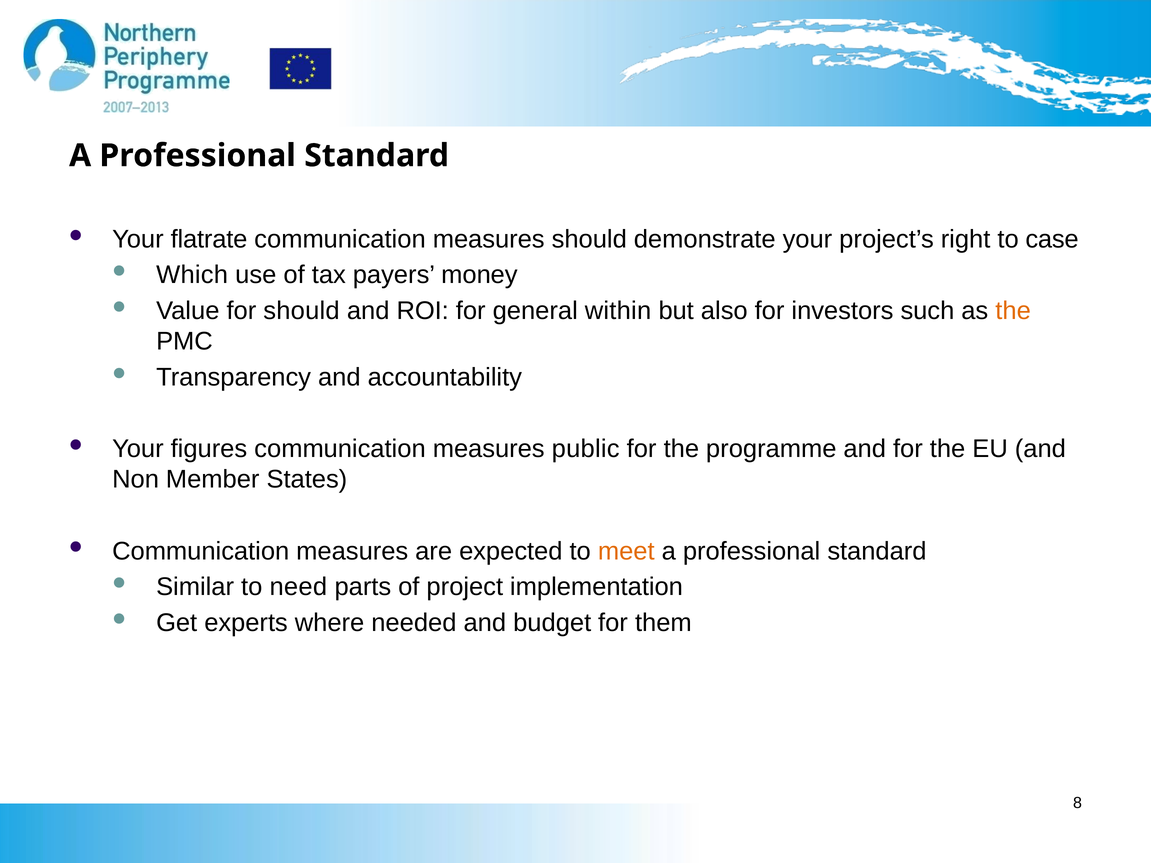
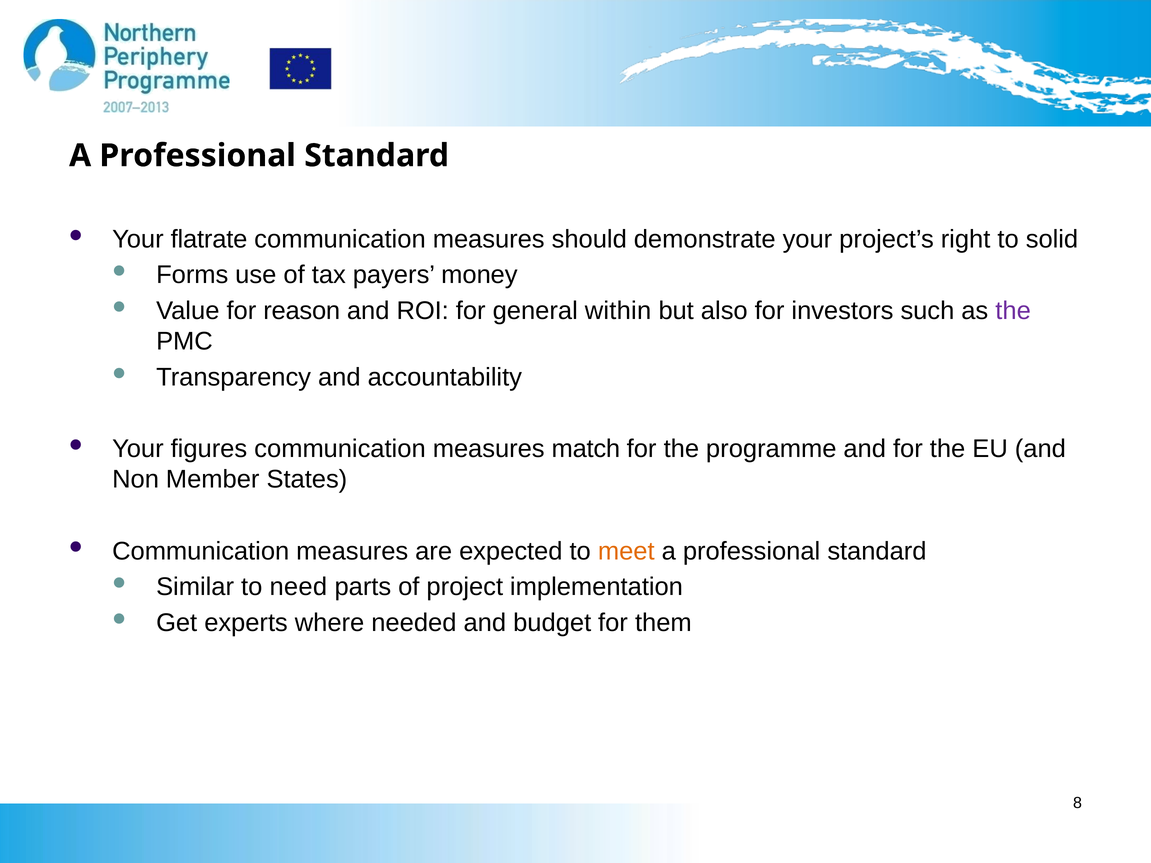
case: case -> solid
Which: Which -> Forms
for should: should -> reason
the at (1013, 311) colour: orange -> purple
public: public -> match
